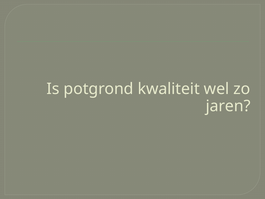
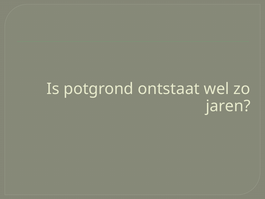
kwaliteit: kwaliteit -> ontstaat
